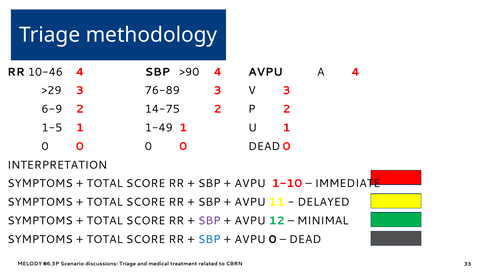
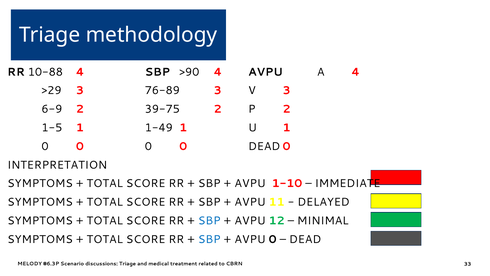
10-46: 10-46 -> 10-88
14-75: 14-75 -> 39-75
SBP at (209, 220) colour: purple -> blue
